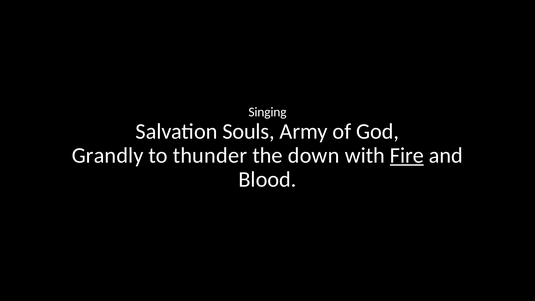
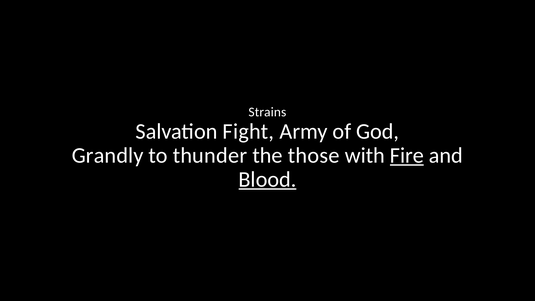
Singing: Singing -> Strains
Souls: Souls -> Fight
down: down -> those
Blood underline: none -> present
